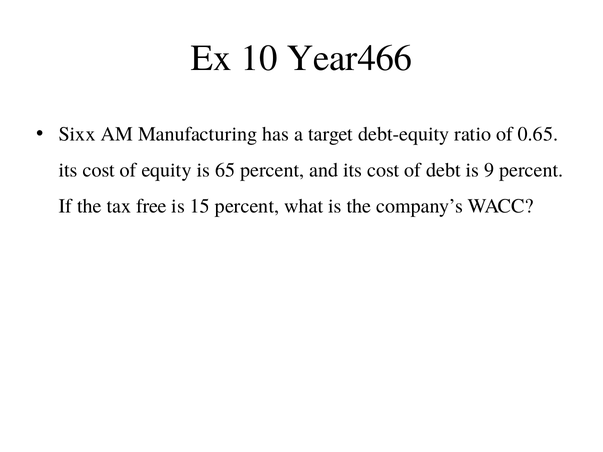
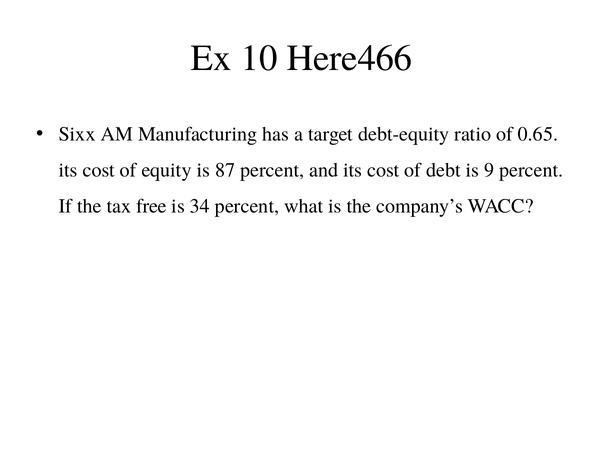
Year466: Year466 -> Here466
65: 65 -> 87
15: 15 -> 34
